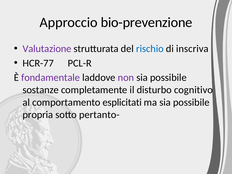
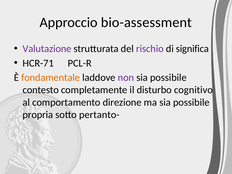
bio-prevenzione: bio-prevenzione -> bio-assessment
rischio colour: blue -> purple
inscriva: inscriva -> significa
HCR-77: HCR-77 -> HCR-71
fondamentale colour: purple -> orange
sostanze: sostanze -> contesto
esplicitati: esplicitati -> direzione
